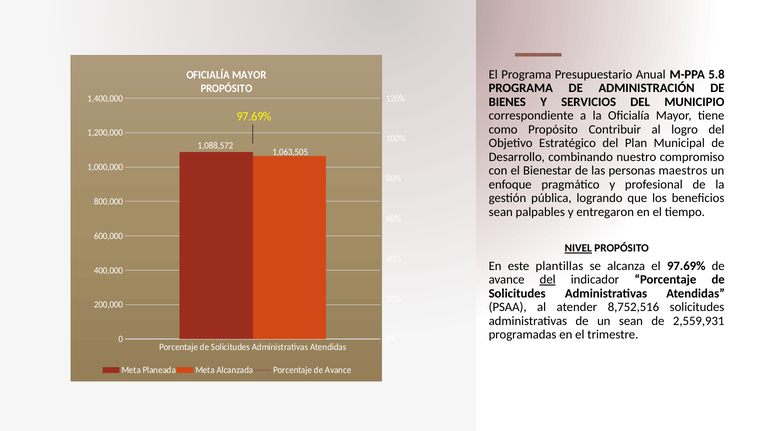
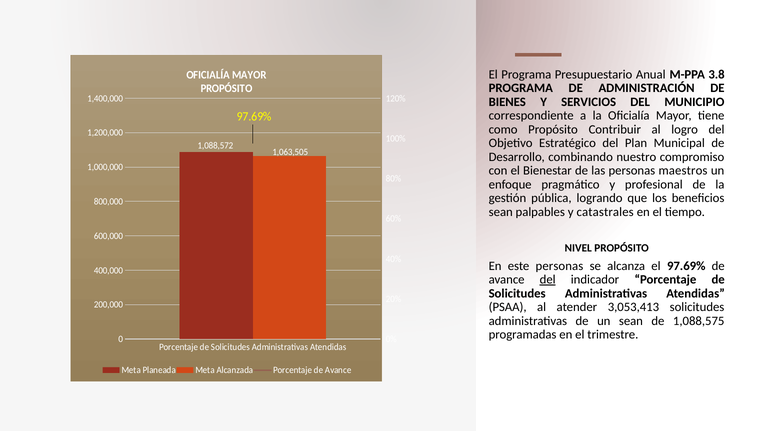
5.8: 5.8 -> 3.8
entregaron: entregaron -> catastrales
NIVEL underline: present -> none
este plantillas: plantillas -> personas
8,752,516: 8,752,516 -> 3,053,413
2,559,931: 2,559,931 -> 1,088,575
